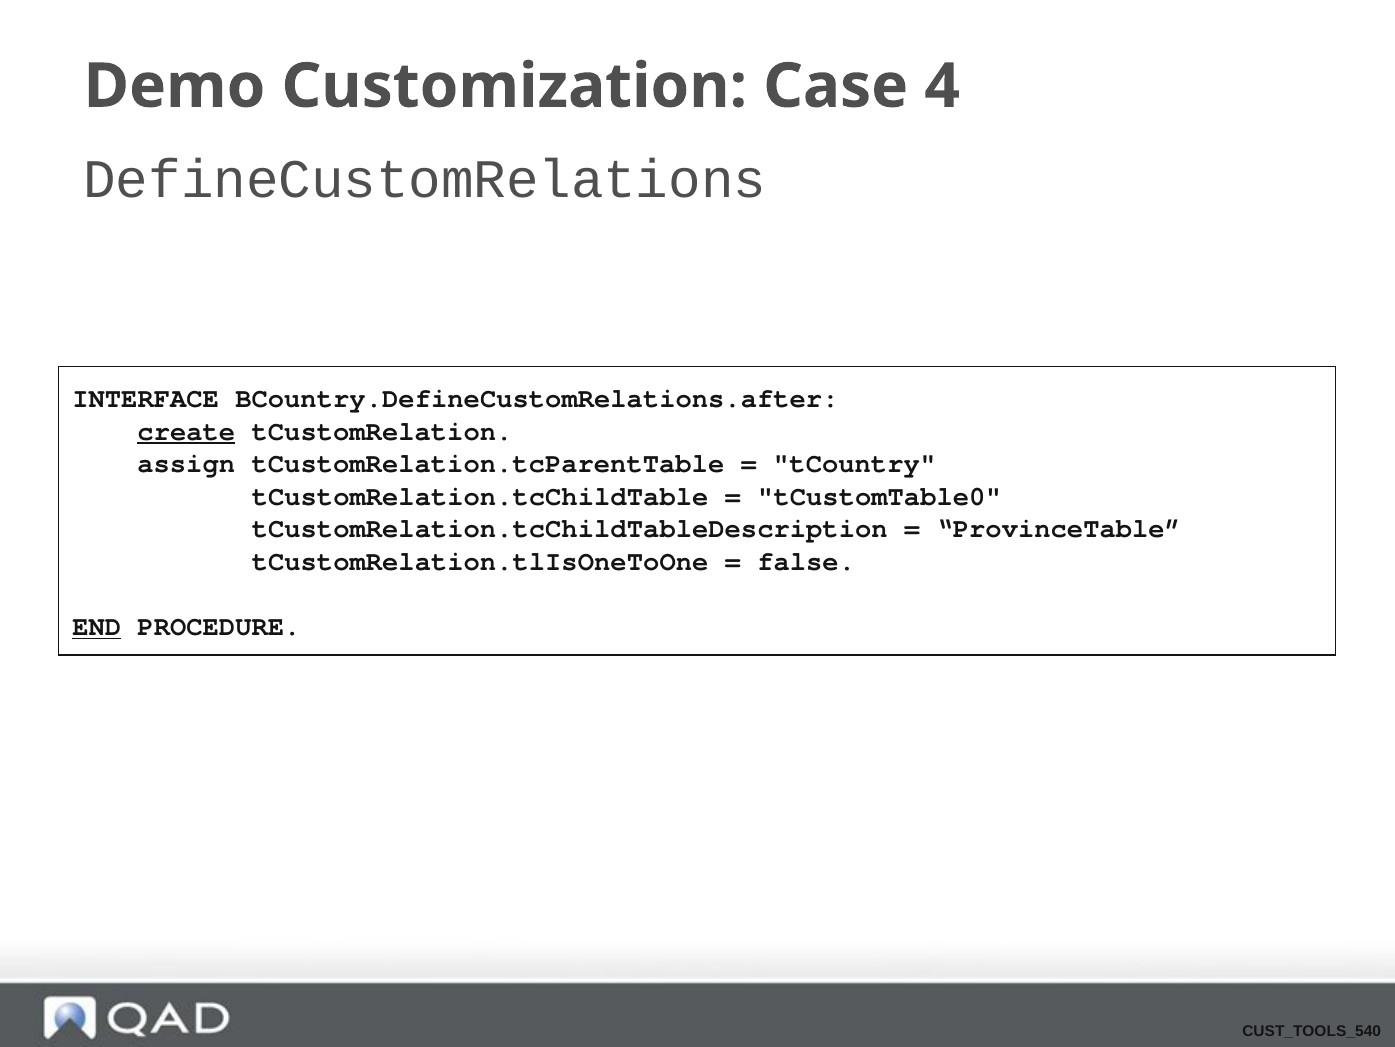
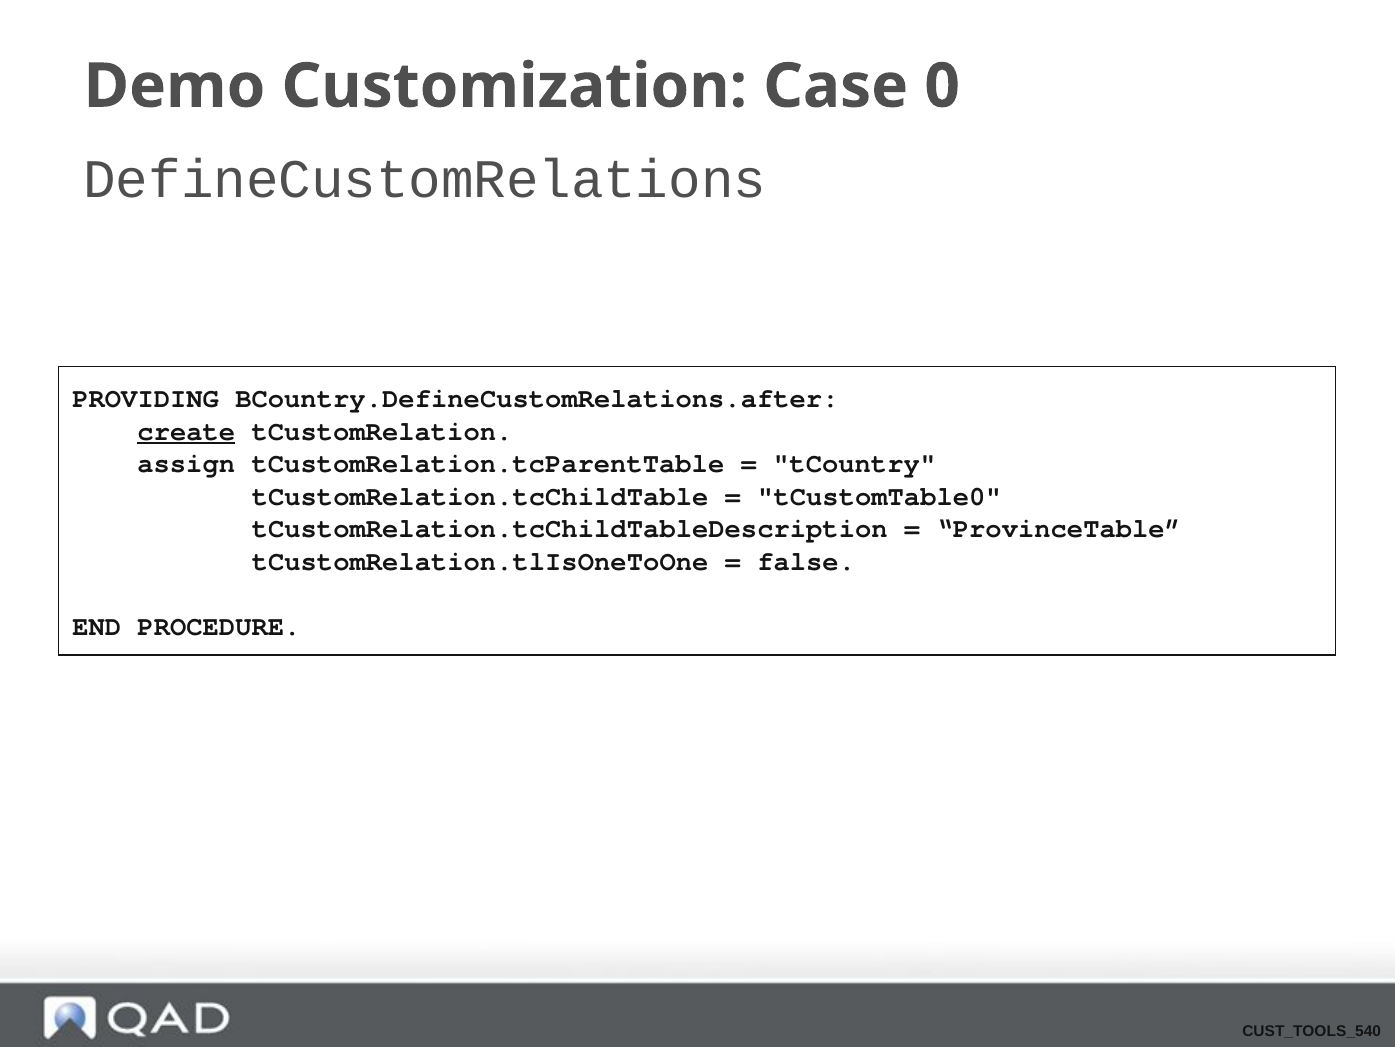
4: 4 -> 0
INTERFACE: INTERFACE -> PROVIDING
END at (97, 626) underline: present -> none
